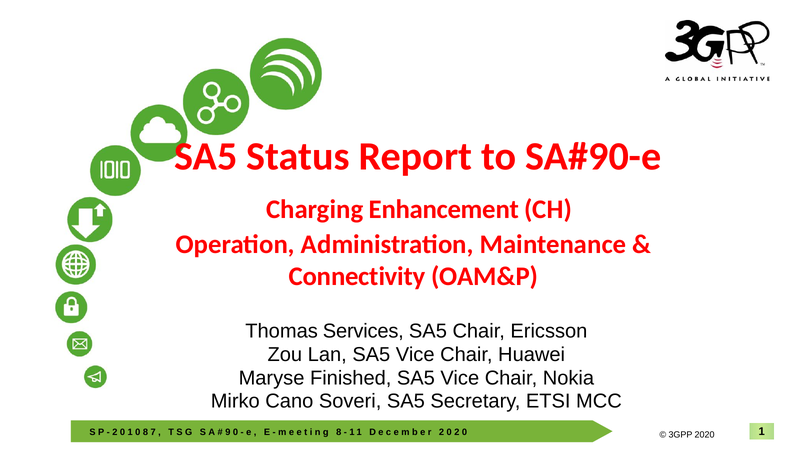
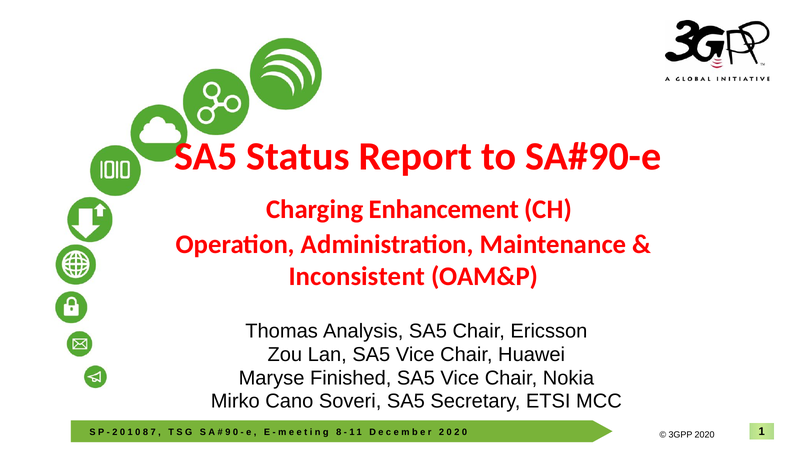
Connectivity: Connectivity -> Inconsistent
Services: Services -> Analysis
